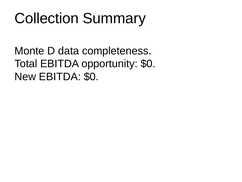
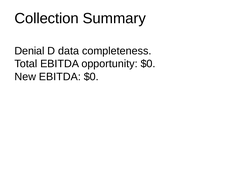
Monte: Monte -> Denial
